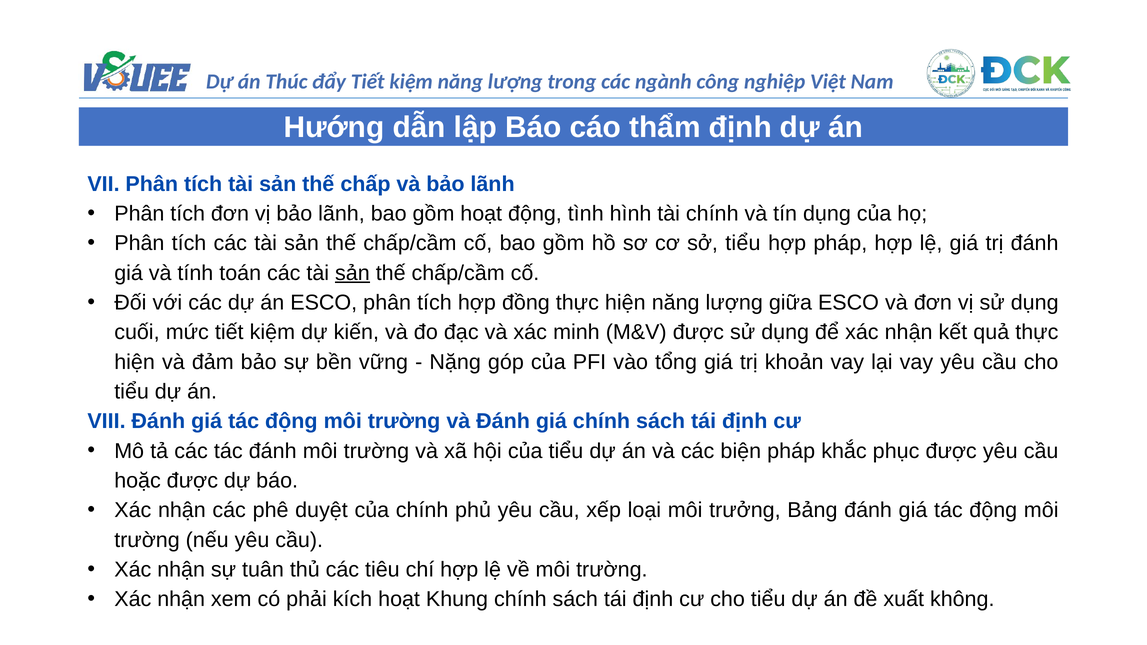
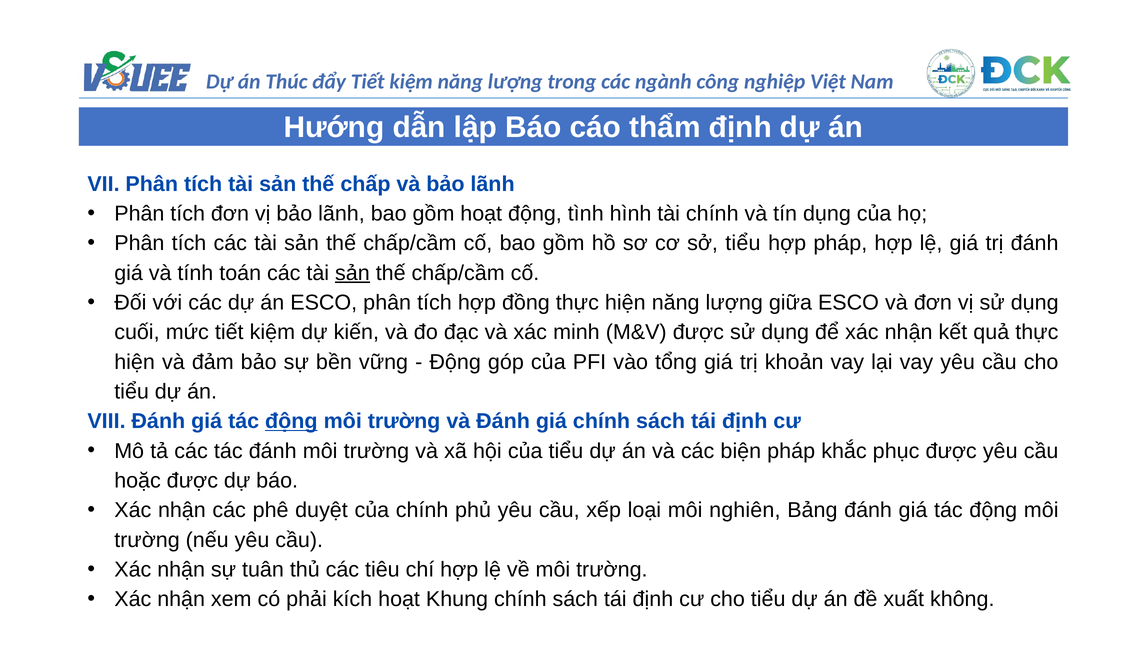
Nặng at (455, 362): Nặng -> Động
động at (291, 421) underline: none -> present
trưởng: trưởng -> nghiên
